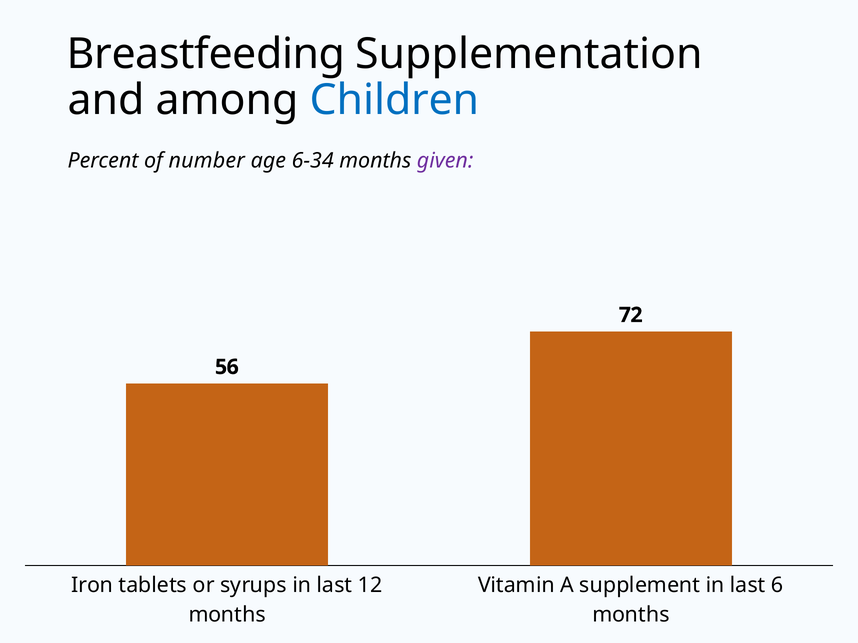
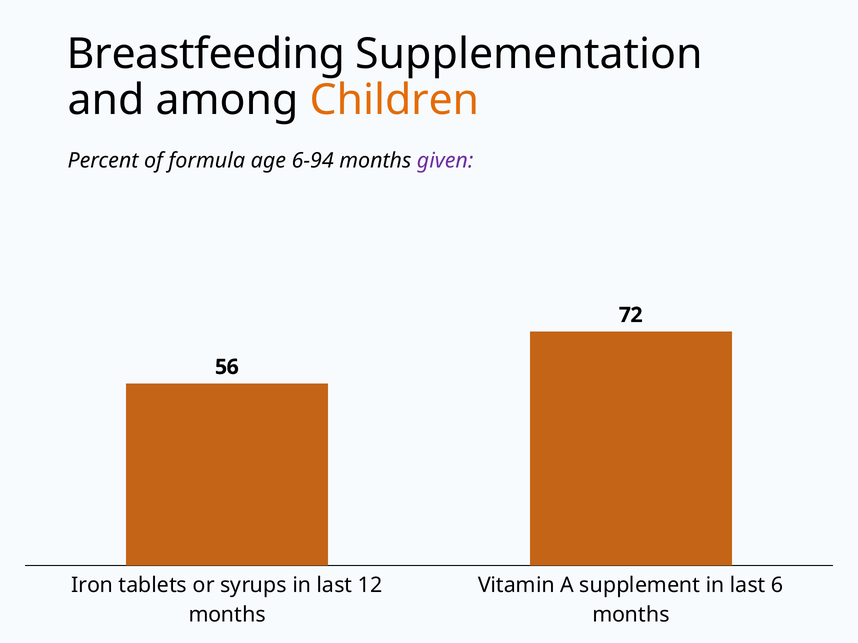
Children colour: blue -> orange
number: number -> formula
6-34: 6-34 -> 6-94
